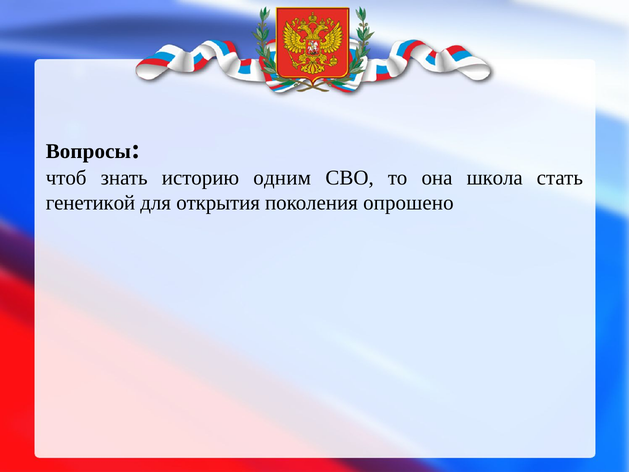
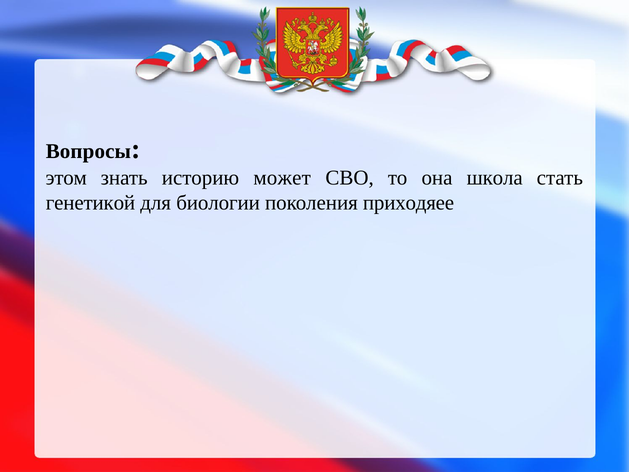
чтоб: чтоб -> этом
одним: одним -> может
открытия: открытия -> биологии
опрошено: опрошено -> приходяее
